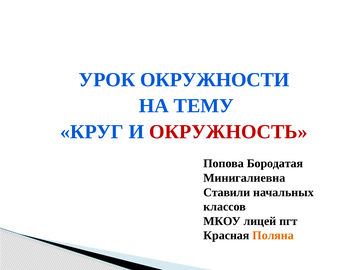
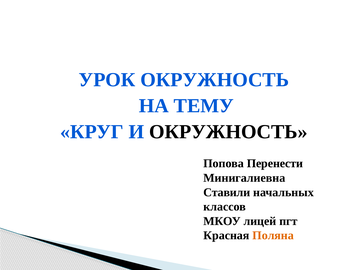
УРОК ОКРУЖНОСТИ: ОКРУЖНОСТИ -> ОКРУЖНОСТЬ
ОКРУЖНОСТЬ at (228, 132) colour: red -> black
Бородатая: Бородатая -> Перенести
